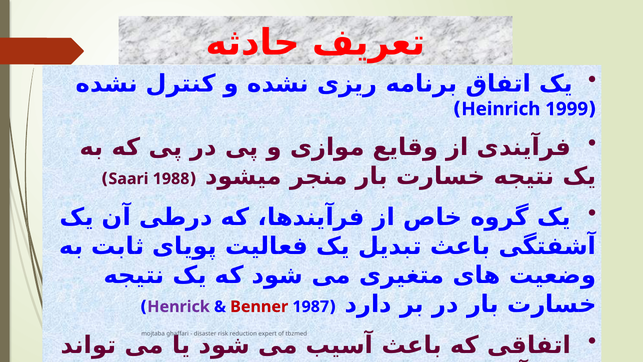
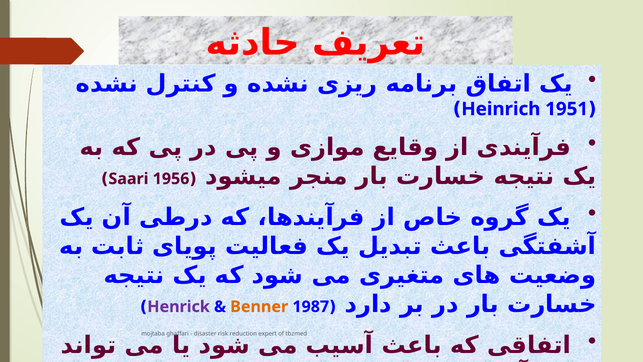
1999: 1999 -> 1951
1988: 1988 -> 1956
Benner colour: red -> orange
